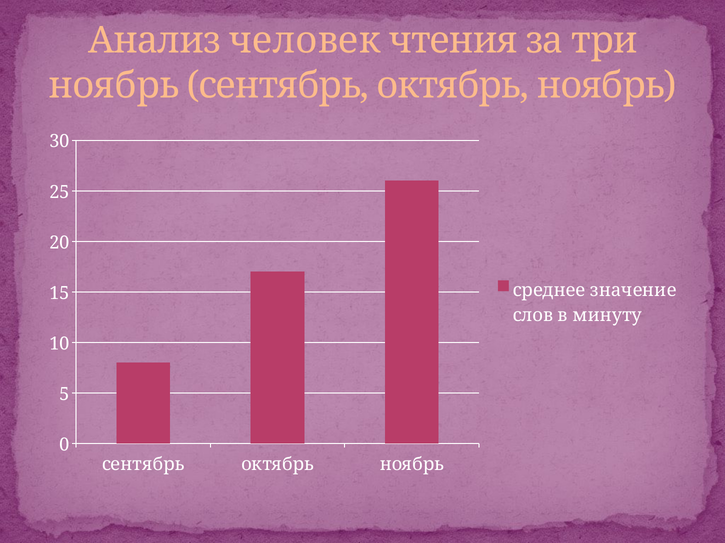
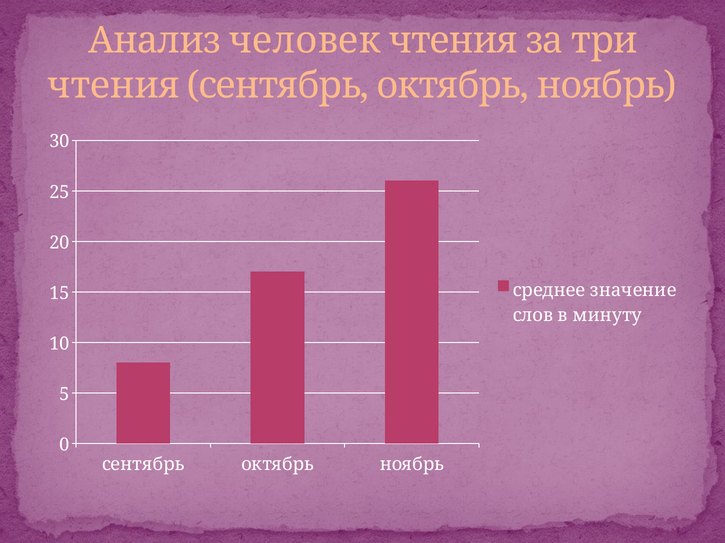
ноябрь at (114, 85): ноябрь -> чтения
